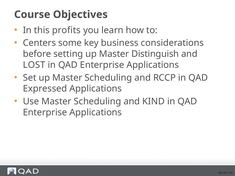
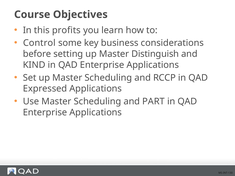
Centers: Centers -> Control
LOST: LOST -> KIND
KIND: KIND -> PART
